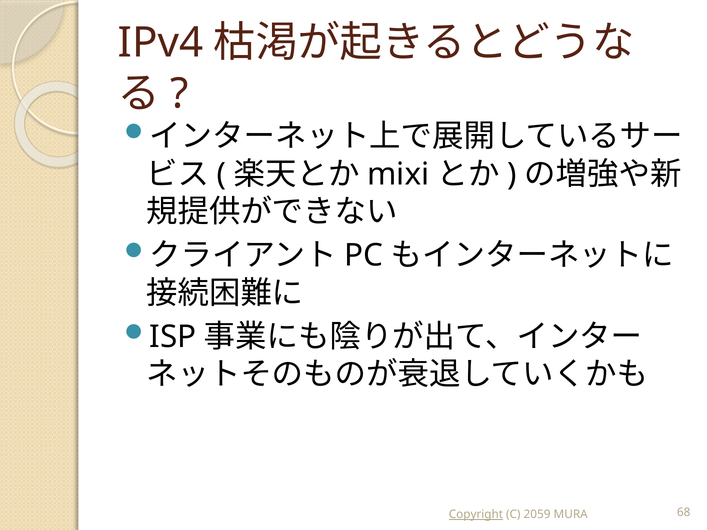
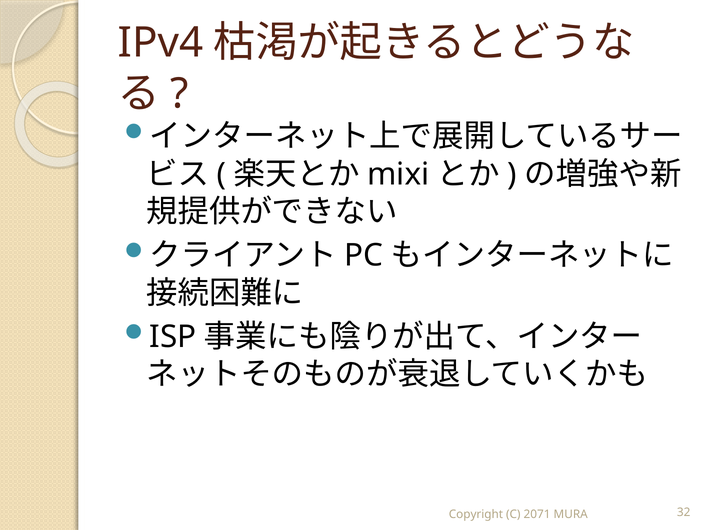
Copyright underline: present -> none
2059: 2059 -> 2071
68: 68 -> 32
